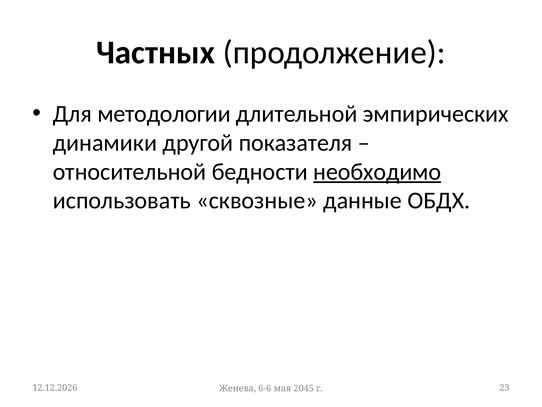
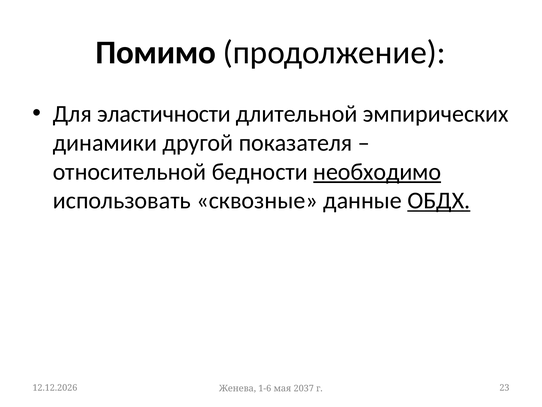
Частных: Частных -> Помимо
методологии: методологии -> эластичности
ОБДХ underline: none -> present
6-6: 6-6 -> 1-6
2045: 2045 -> 2037
